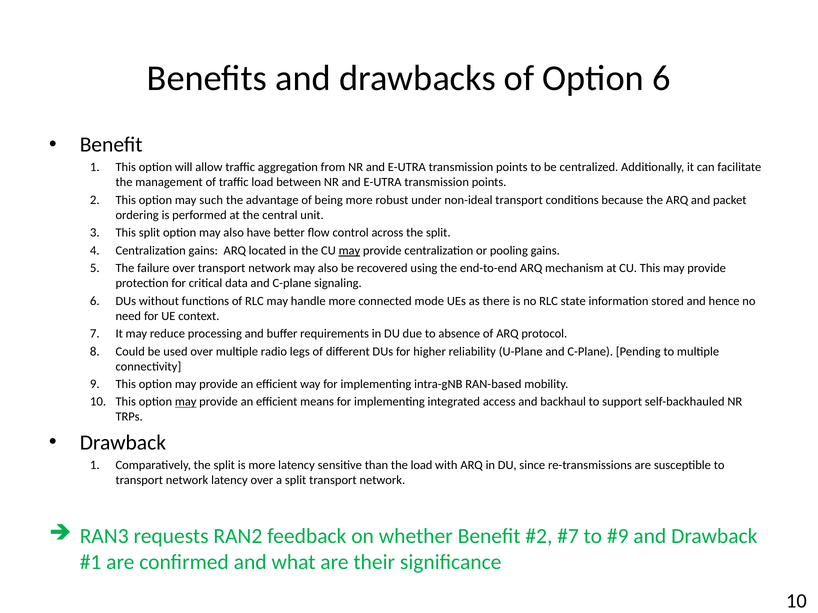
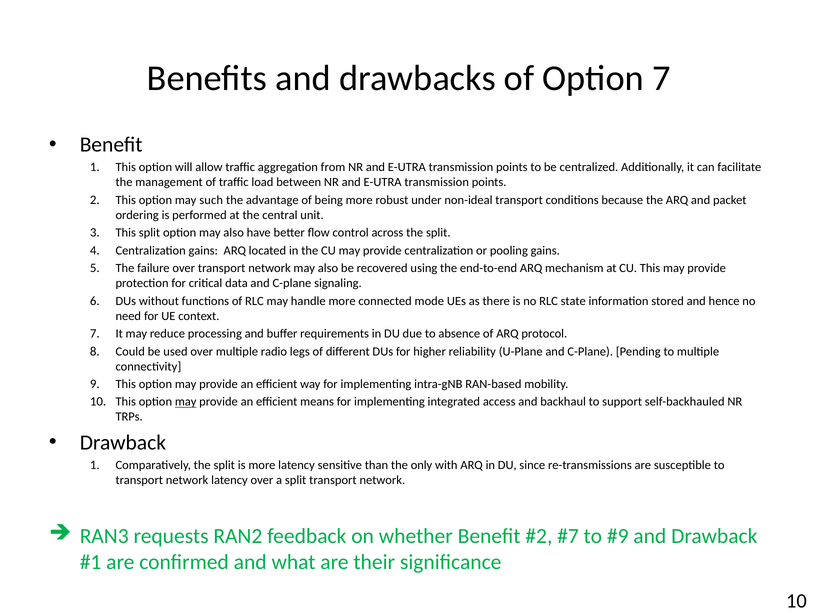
Option 6: 6 -> 7
may at (349, 251) underline: present -> none
the load: load -> only
